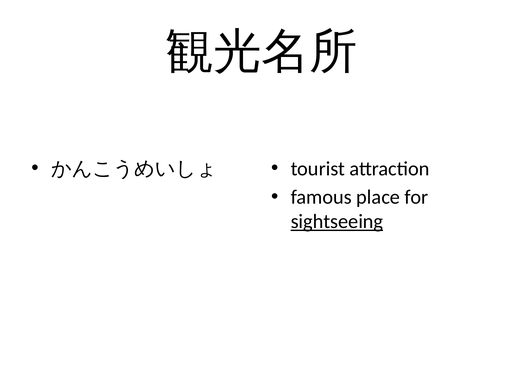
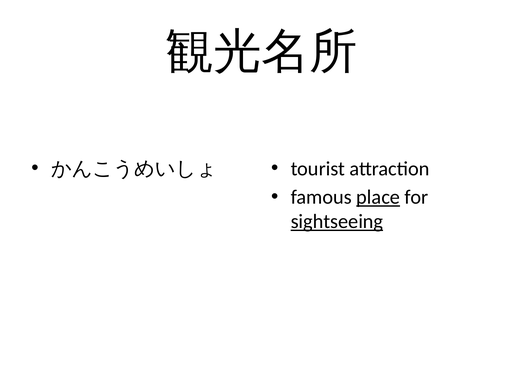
place underline: none -> present
